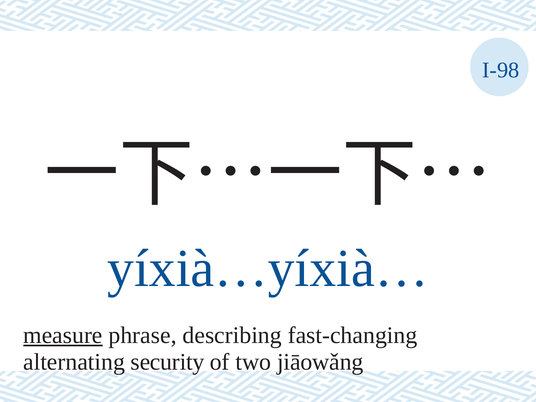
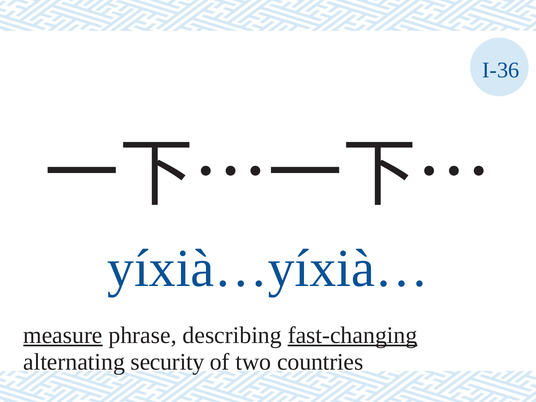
I-98: I-98 -> I-36
fast-changing underline: none -> present
jiāowǎng: jiāowǎng -> countries
